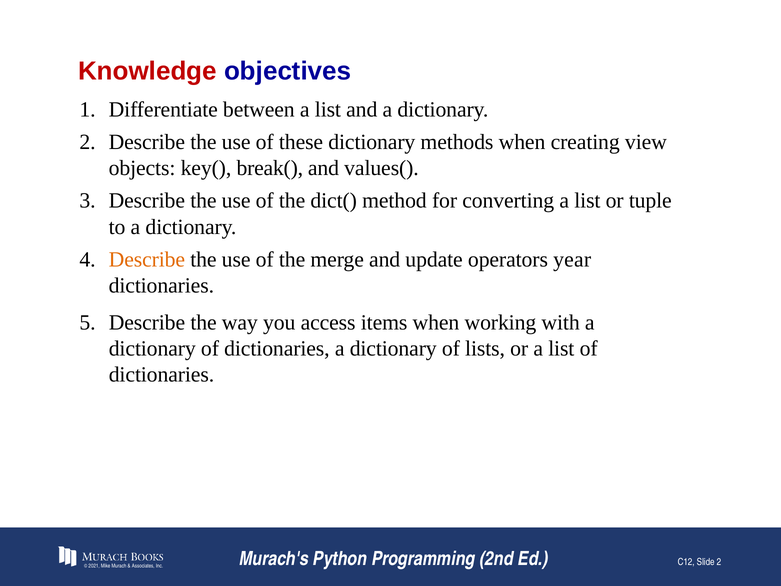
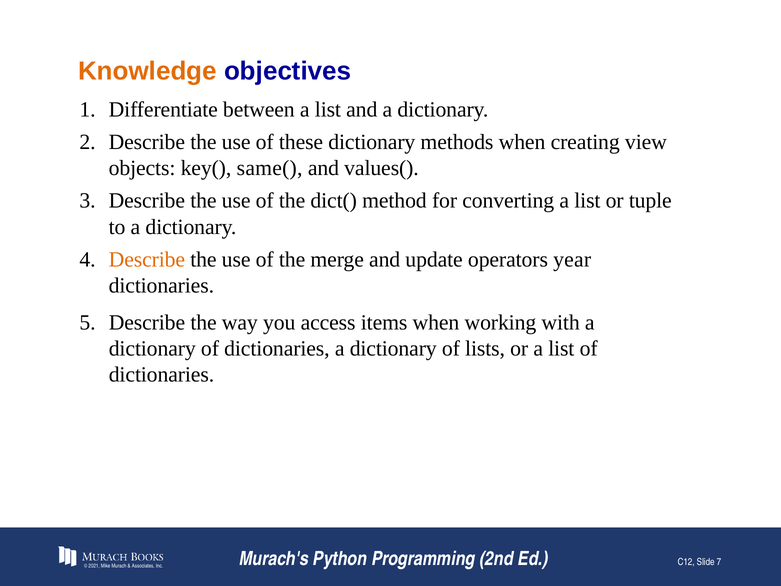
Knowledge colour: red -> orange
break(: break( -> same(
Slide 2: 2 -> 7
